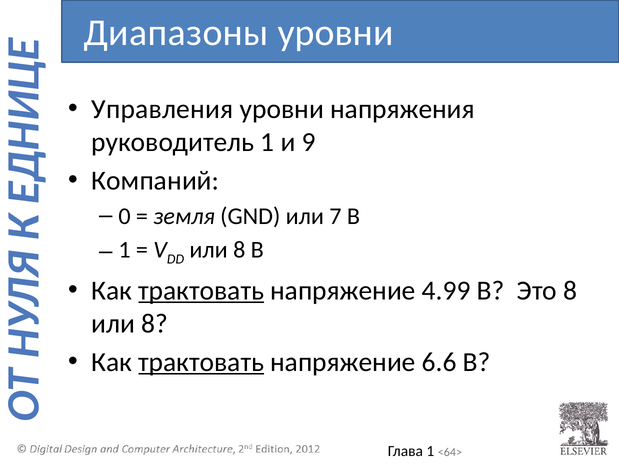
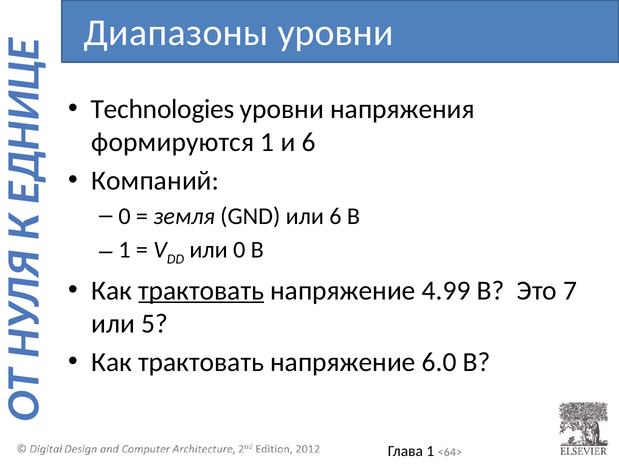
Управления: Управления -> Technologies
руководитель: руководитель -> формируются
и 9: 9 -> 6
или 7: 7 -> 6
8 at (239, 250): 8 -> 0
Это 8: 8 -> 7
8 at (155, 324): 8 -> 5
трактовать at (201, 362) underline: present -> none
6.6: 6.6 -> 6.0
